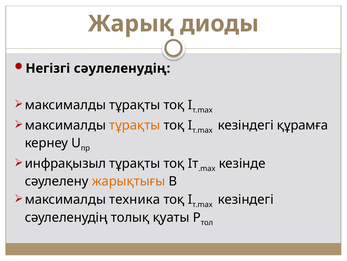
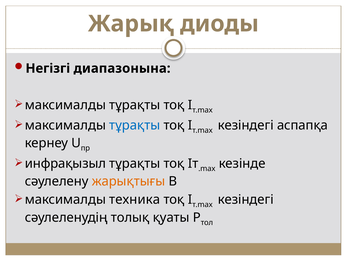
сәулеленудiң: сәулеленудiң -> диапазонына
тұрақты at (135, 125) colour: orange -> blue
құрамға: құрамға -> аспапқа
